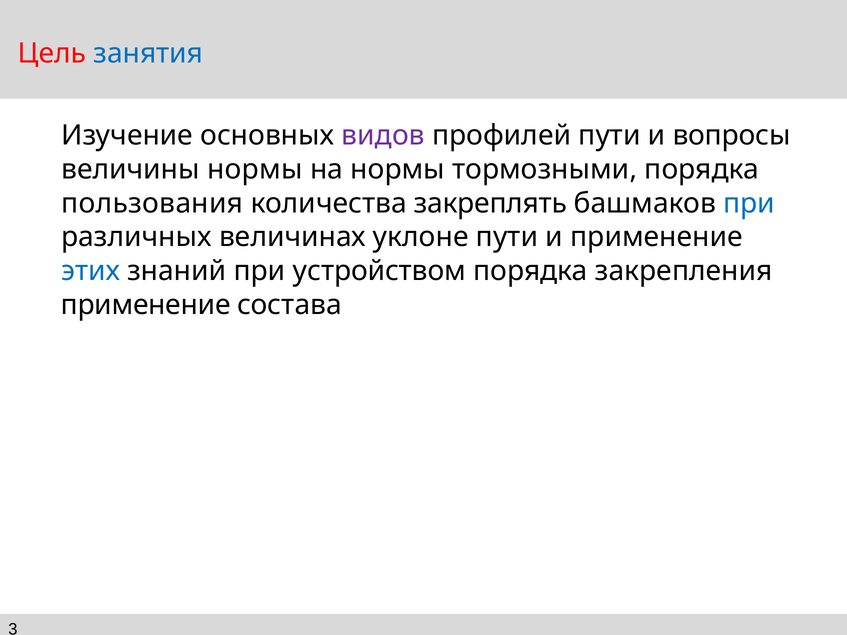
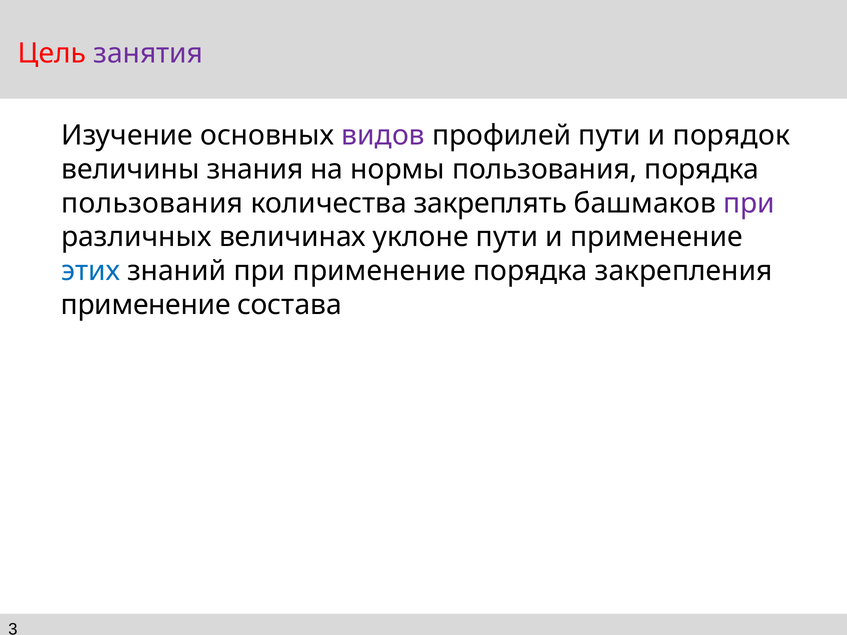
занятия colour: blue -> purple
вопросы: вопросы -> порядок
величины нормы: нормы -> знания
нормы тормозными: тормозными -> пользования
при at (749, 203) colour: blue -> purple
при устройством: устройством -> применение
